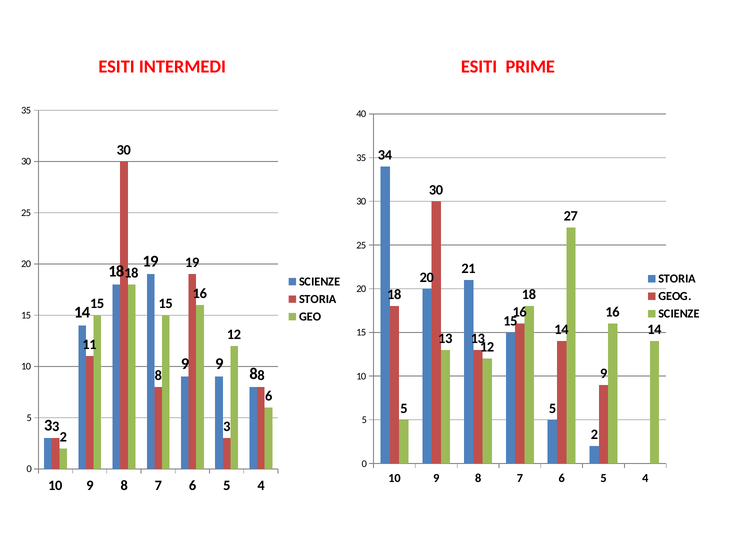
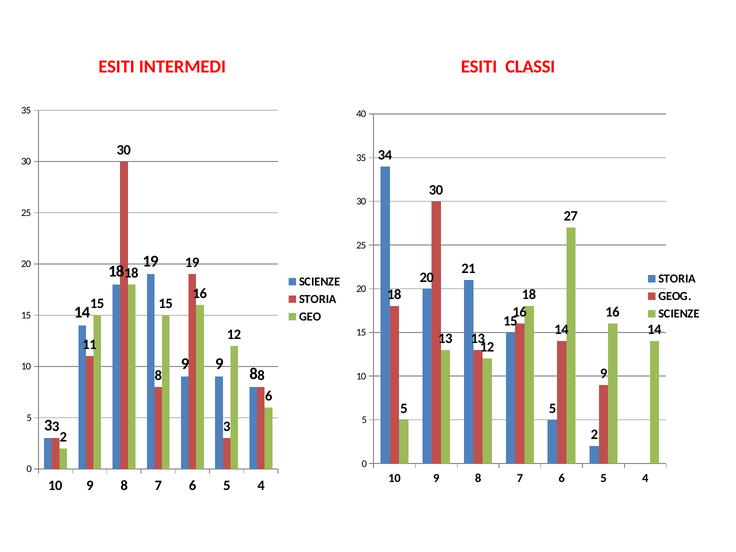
PRIME: PRIME -> CLASSI
